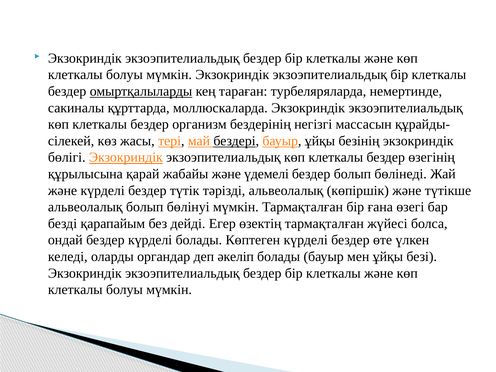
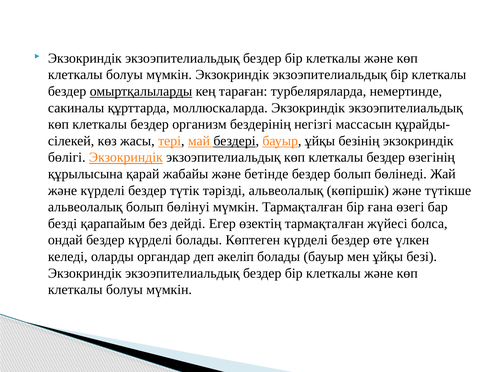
үдемелі: үдемелі -> бетінде
